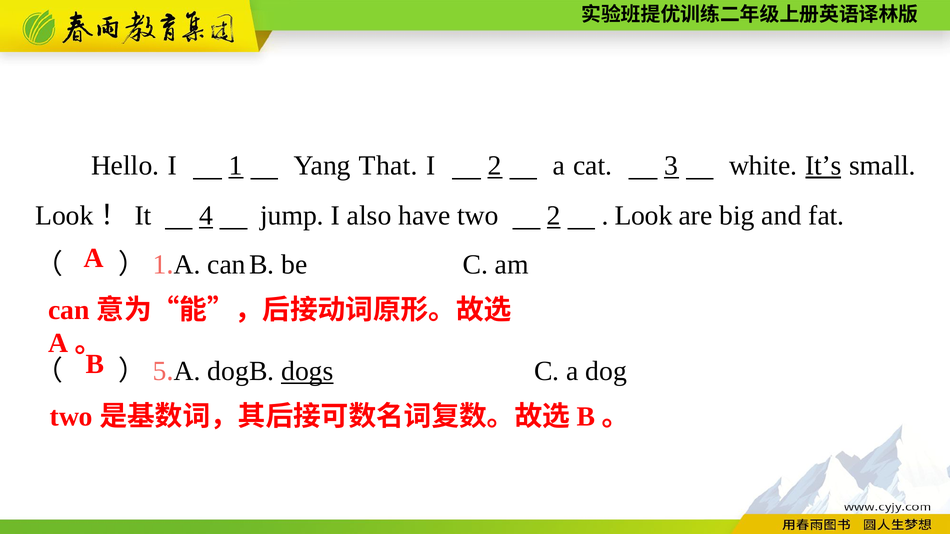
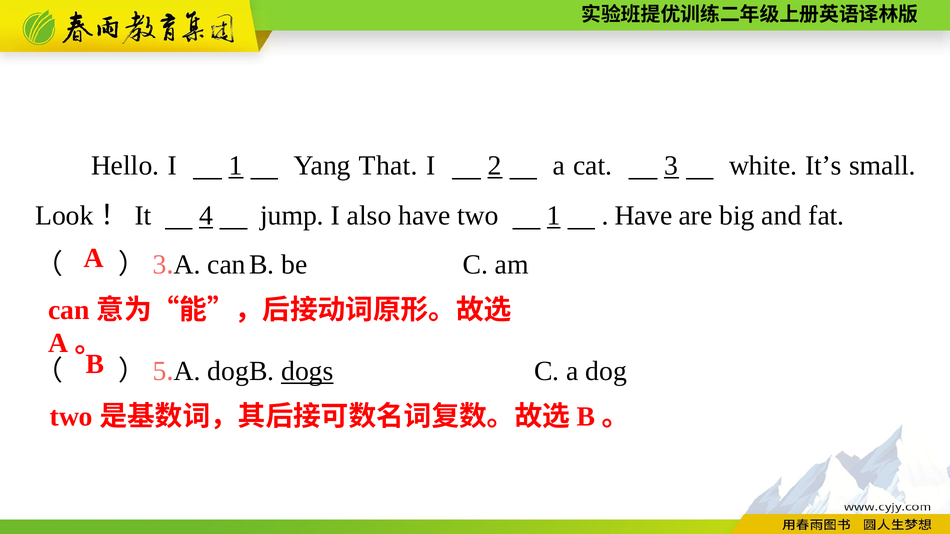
It’s underline: present -> none
two 2: 2 -> 1
Look at (644, 216): Look -> Have
1 at (159, 265): 1 -> 3
